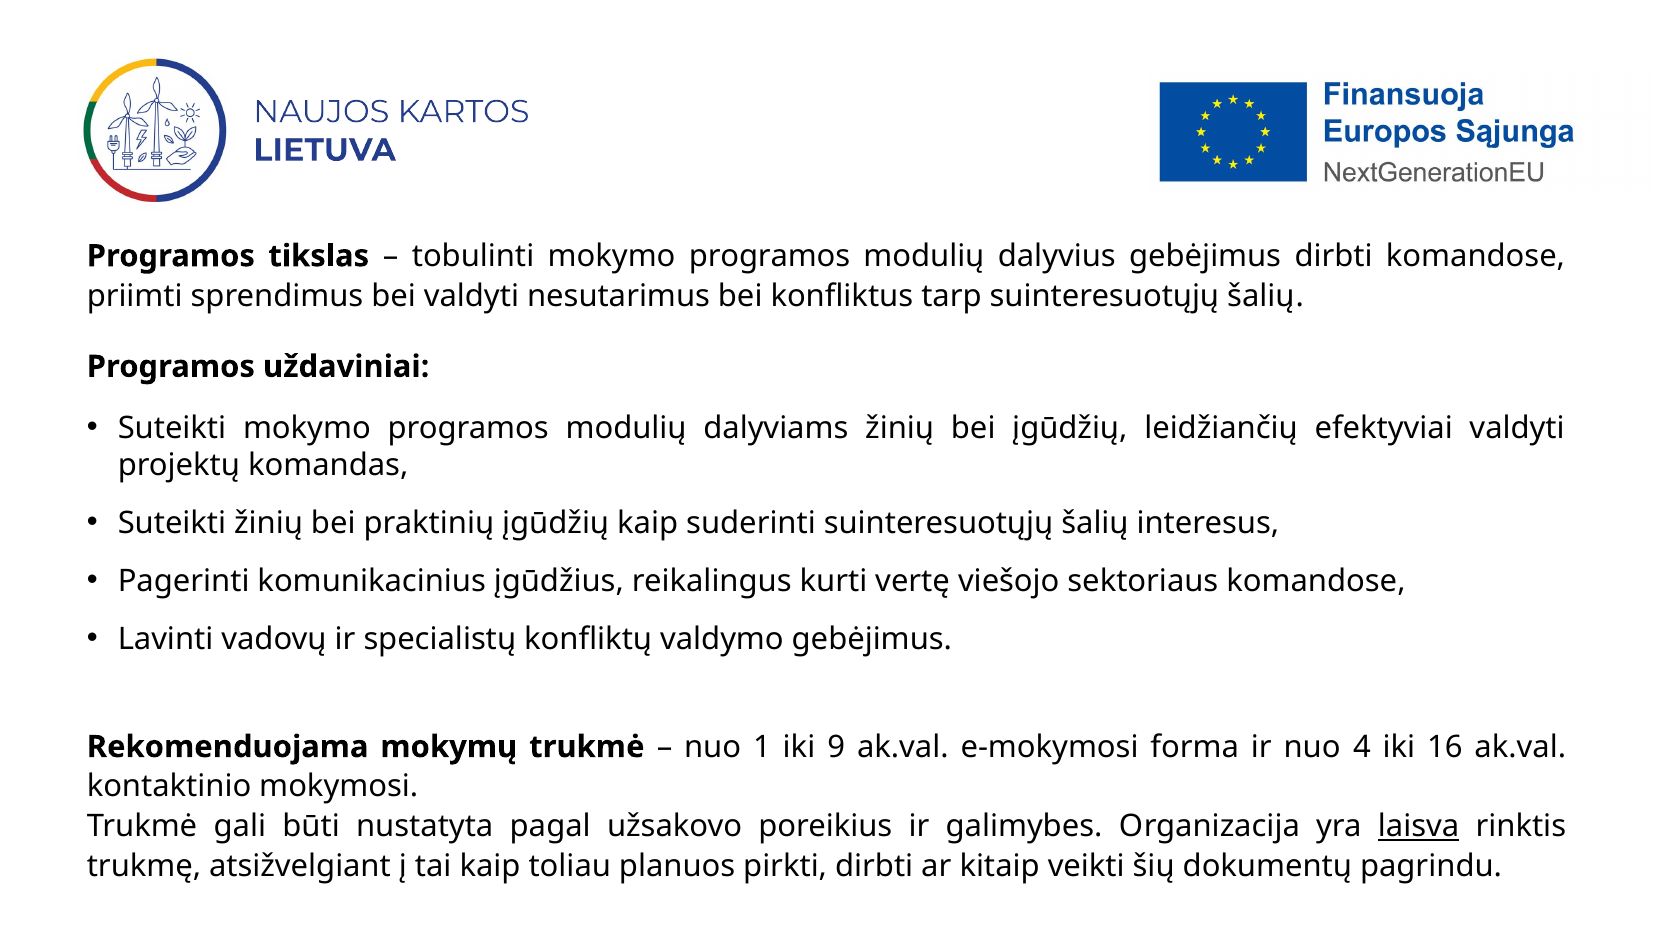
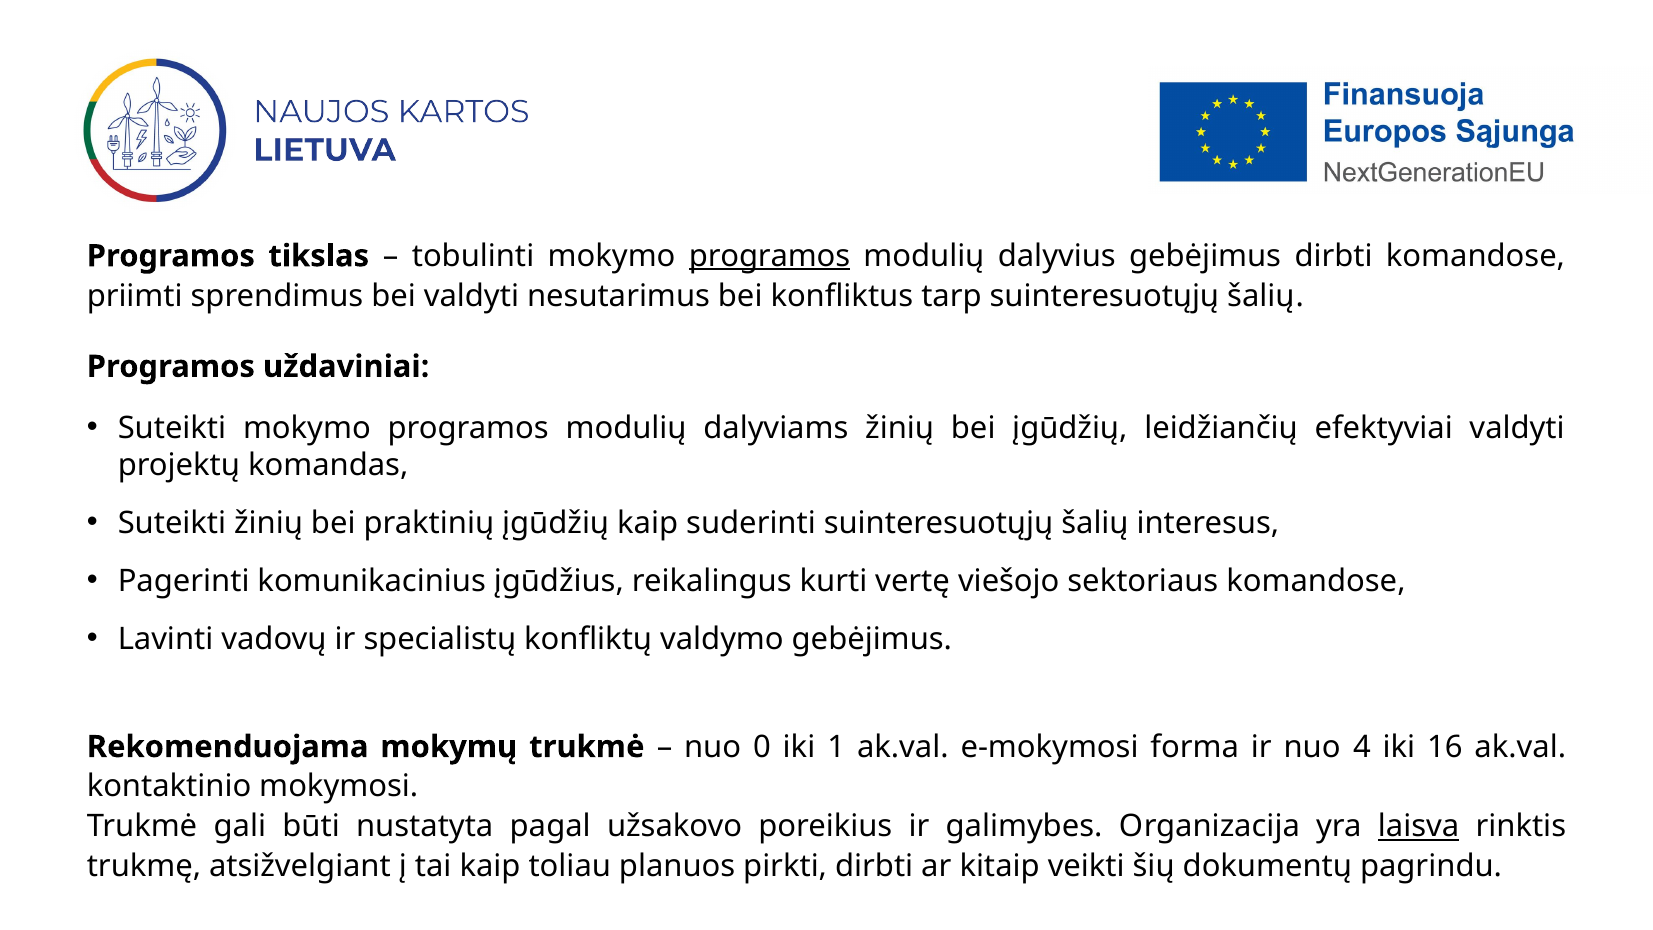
programos at (770, 256) underline: none -> present
1: 1 -> 0
9: 9 -> 1
